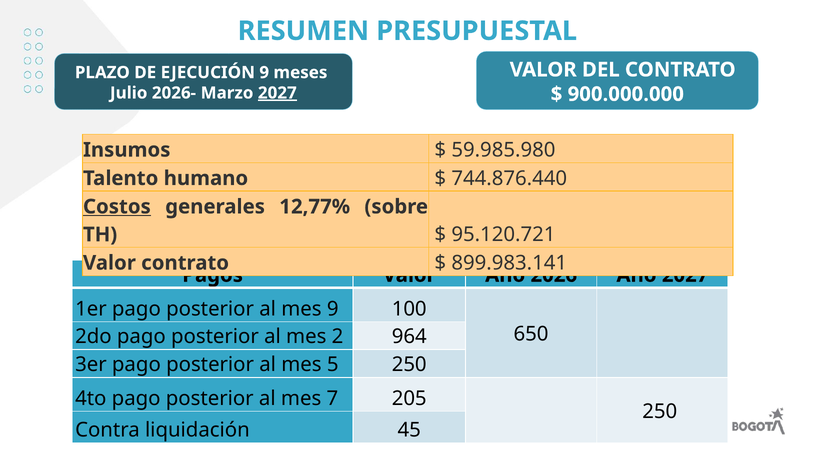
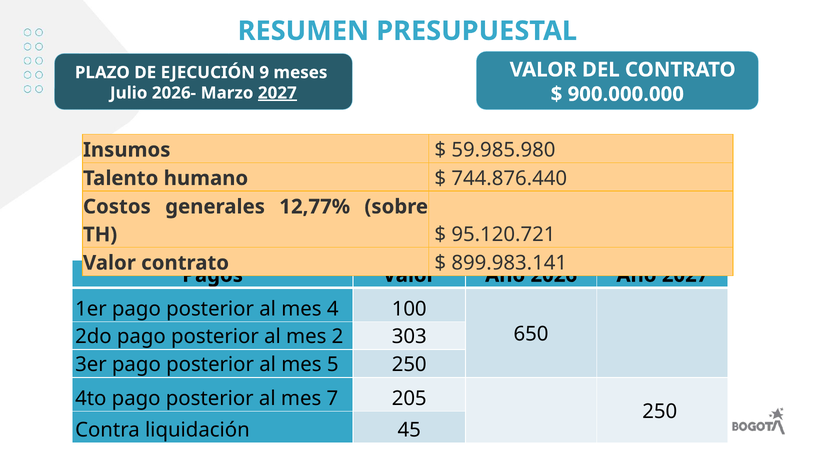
Costos underline: present -> none
mes 9: 9 -> 4
964: 964 -> 303
